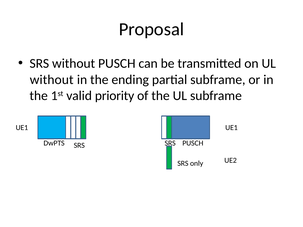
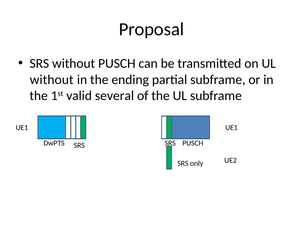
priority: priority -> several
